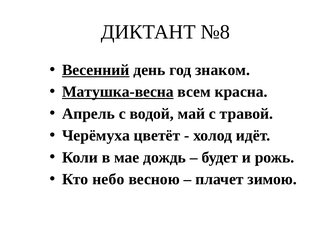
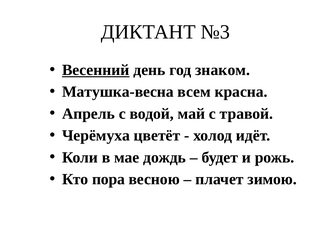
№8: №8 -> №3
Матушка-весна underline: present -> none
небо: небо -> пора
